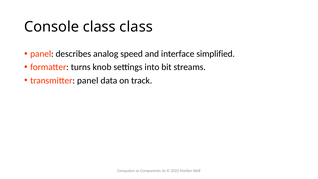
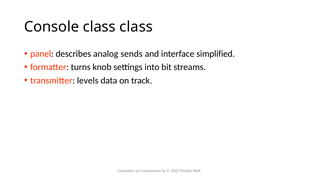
speed: speed -> sends
transmitter panel: panel -> levels
